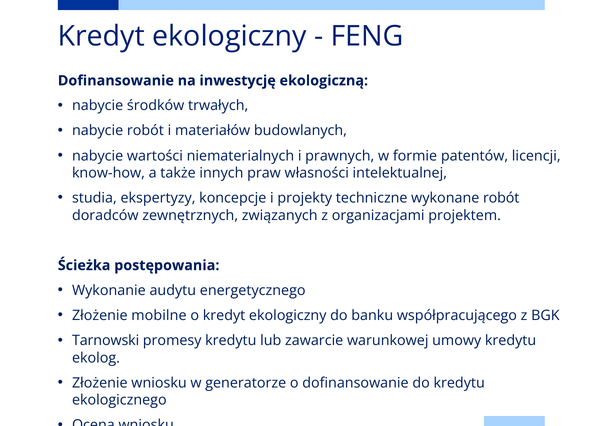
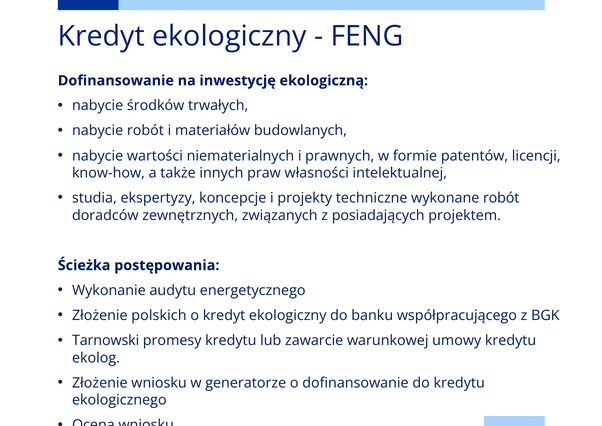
organizacjami: organizacjami -> posiadających
mobilne: mobilne -> polskich
